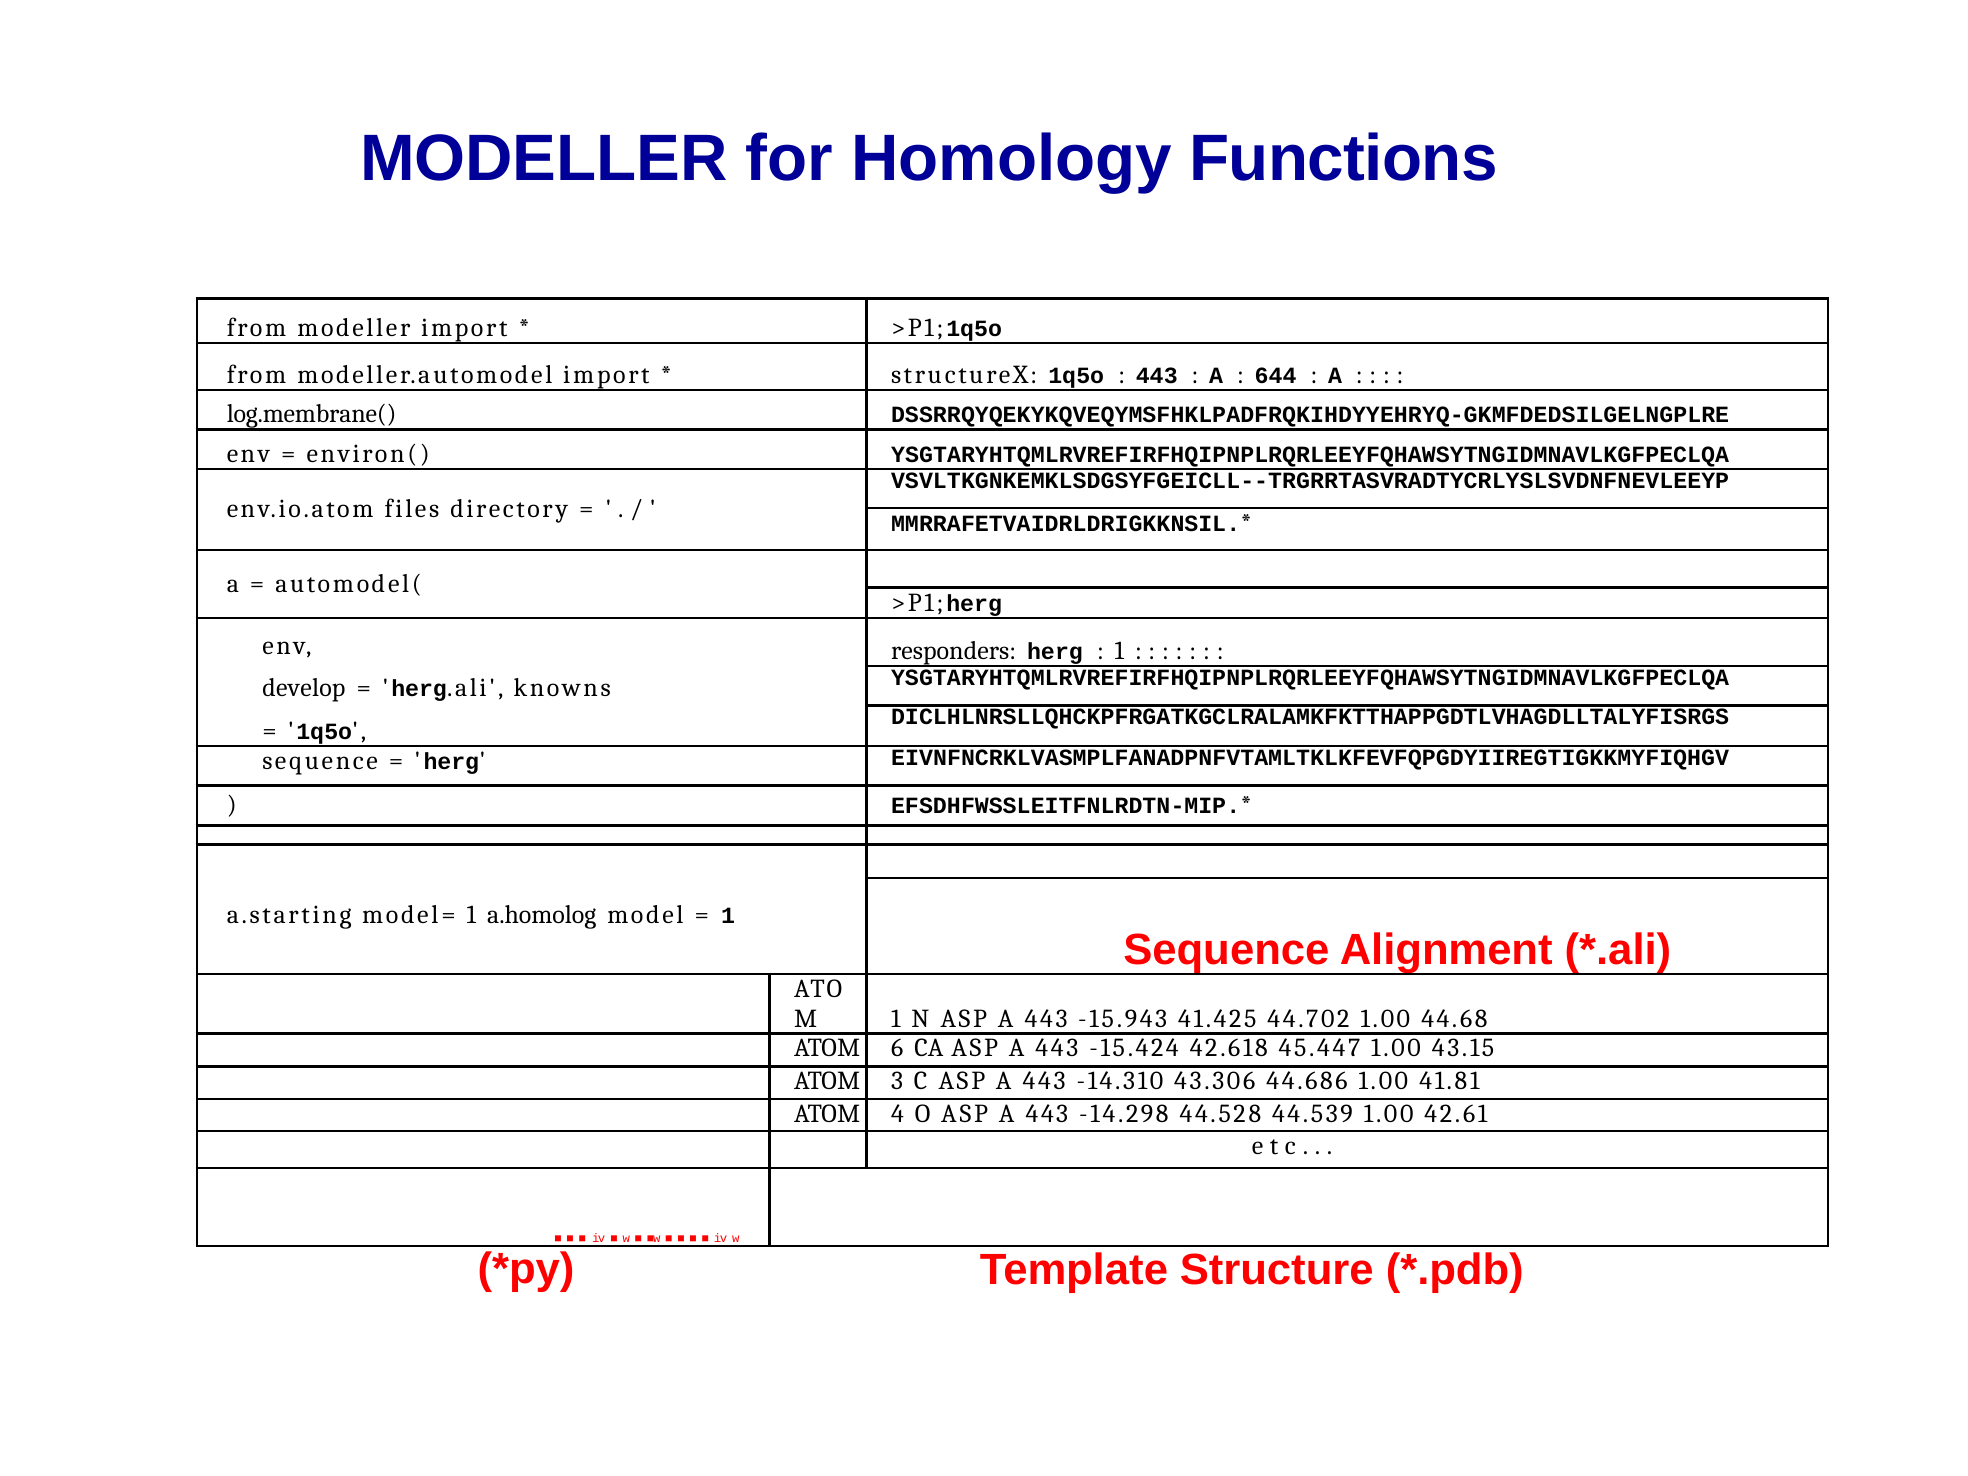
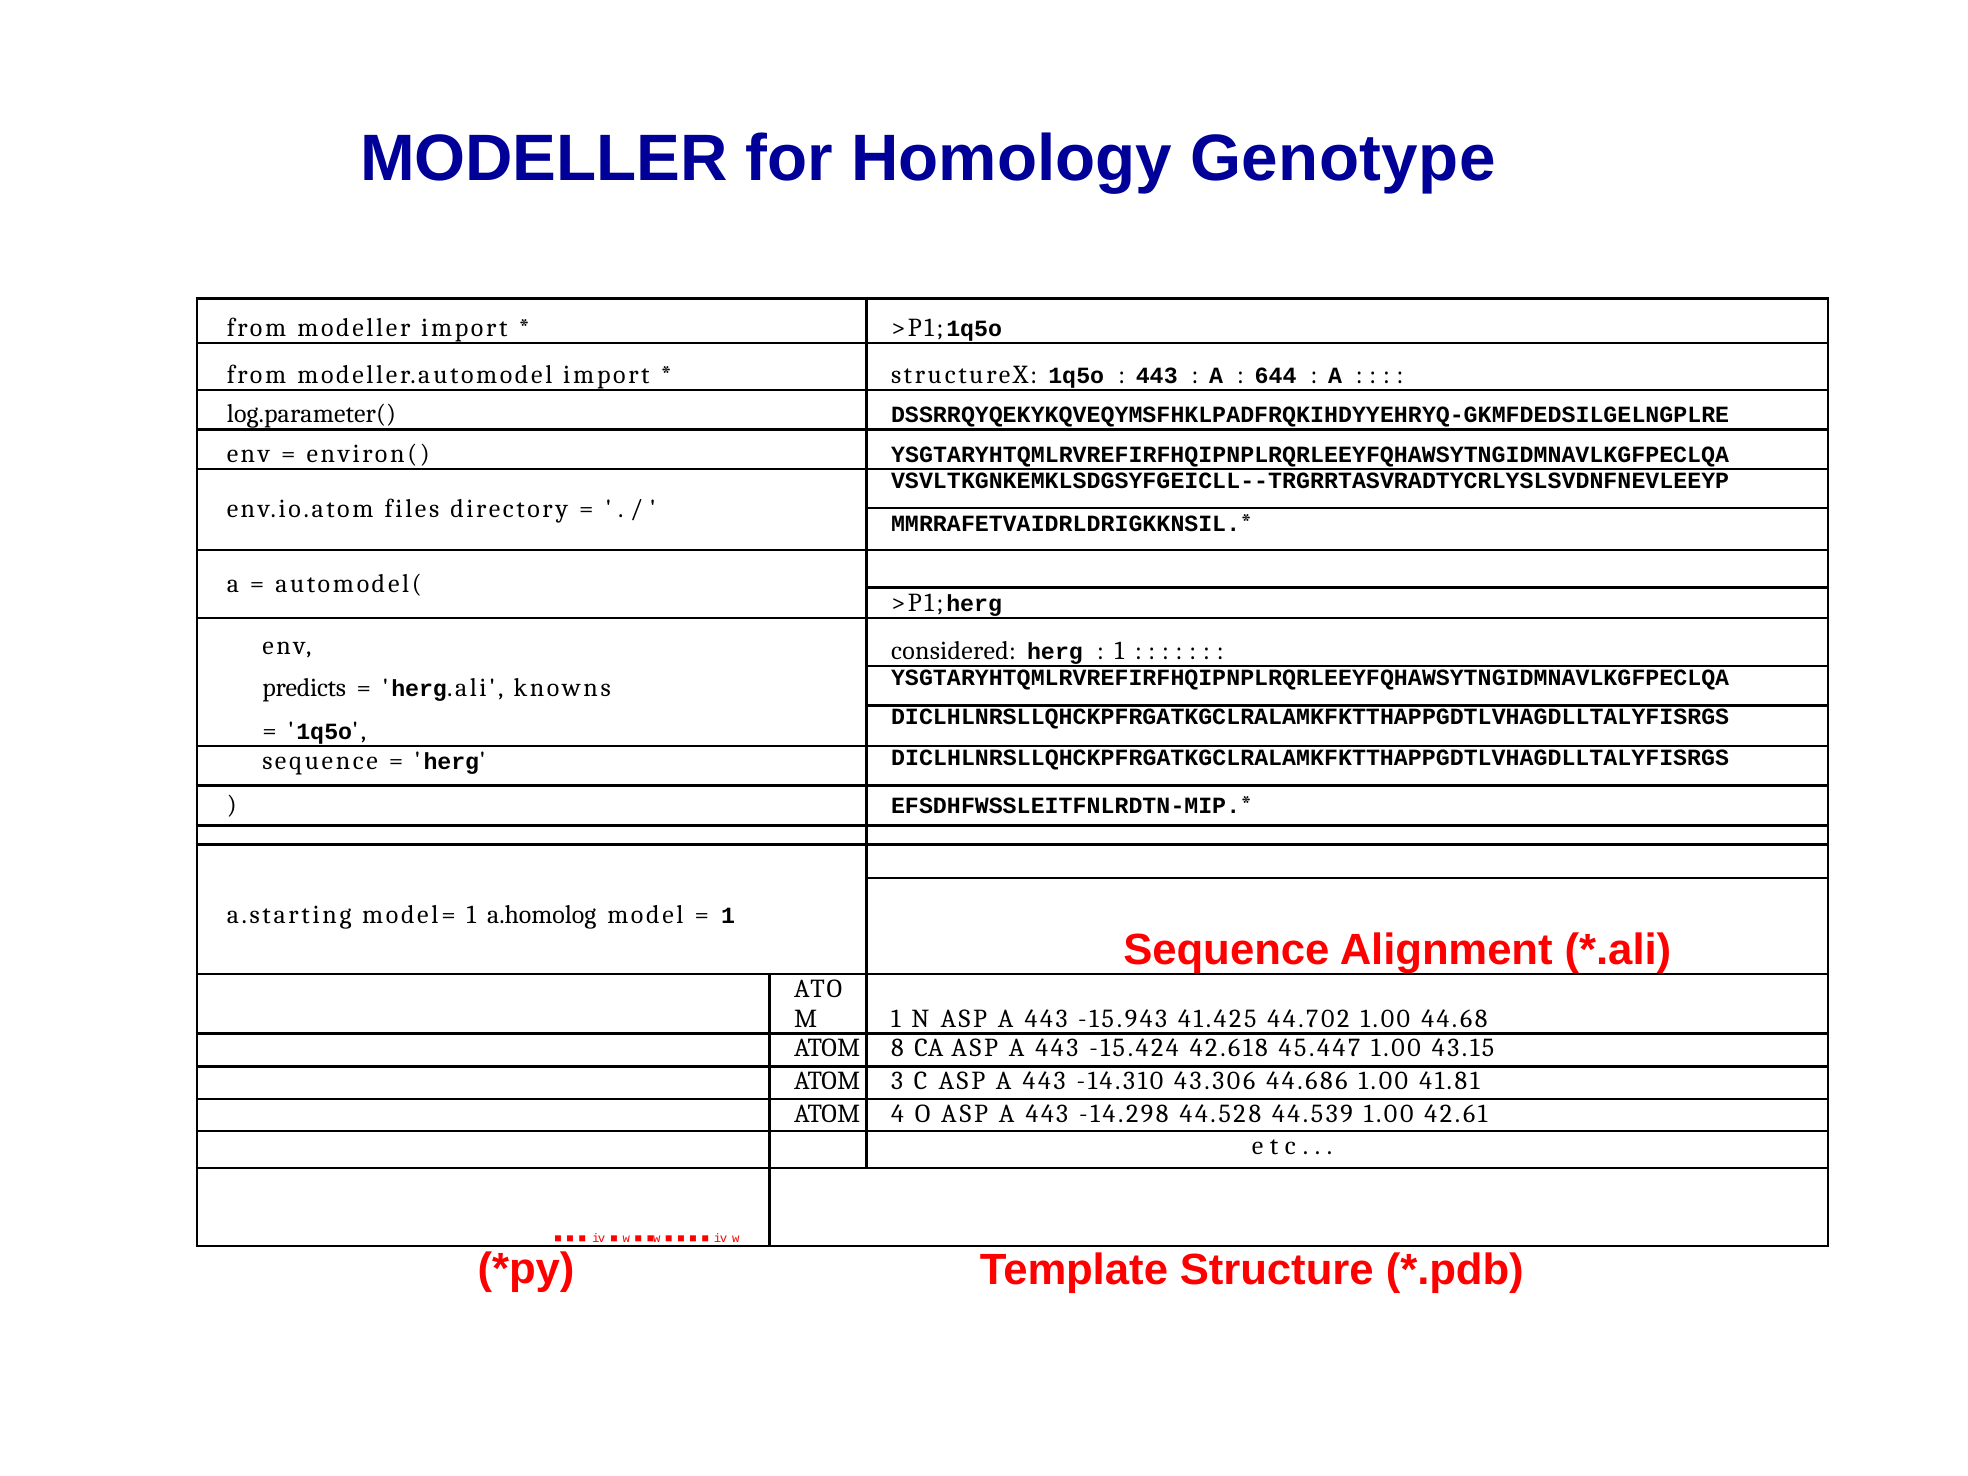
Functions: Functions -> Genotype
log.membrane(: log.membrane( -> log.parameter(
responders: responders -> considered
develop: develop -> predicts
herg EIVNFNCRKLVASMPLFANADPNFVTAMLTKLKFEVFQPGDYIIREGTIGKKMYFIQHGV: EIVNFNCRKLVASMPLFANADPNFVTAMLTKLKFEVFQPGDYIIREGTIGKKMYFIQHGV -> DICLHLNRSLLQHCKPFRGATKGCLRALAMKFKTTHAPPGDTLVHAGDLLTALYFISRGS
6: 6 -> 8
